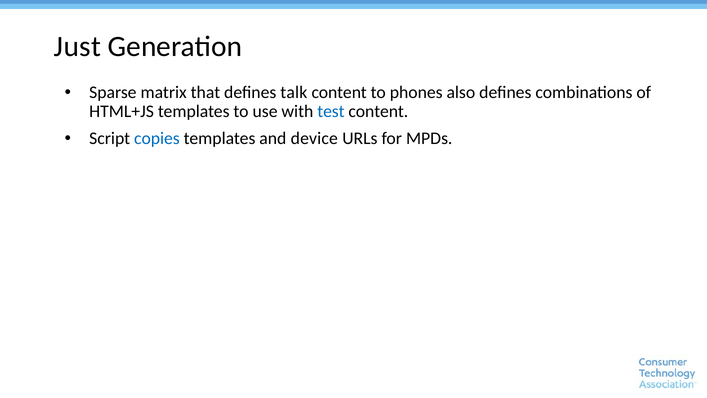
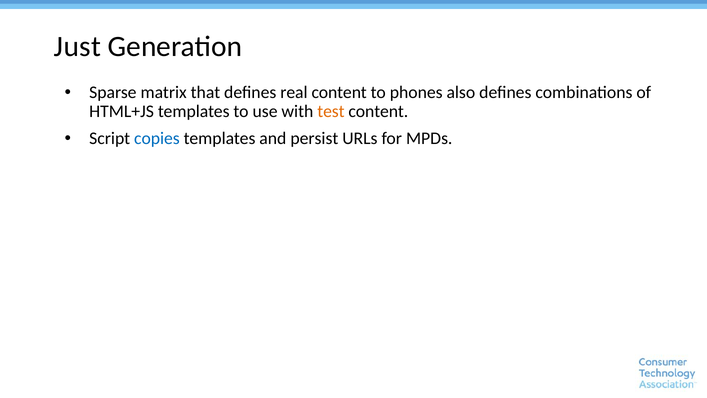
talk: talk -> real
test colour: blue -> orange
device: device -> persist
